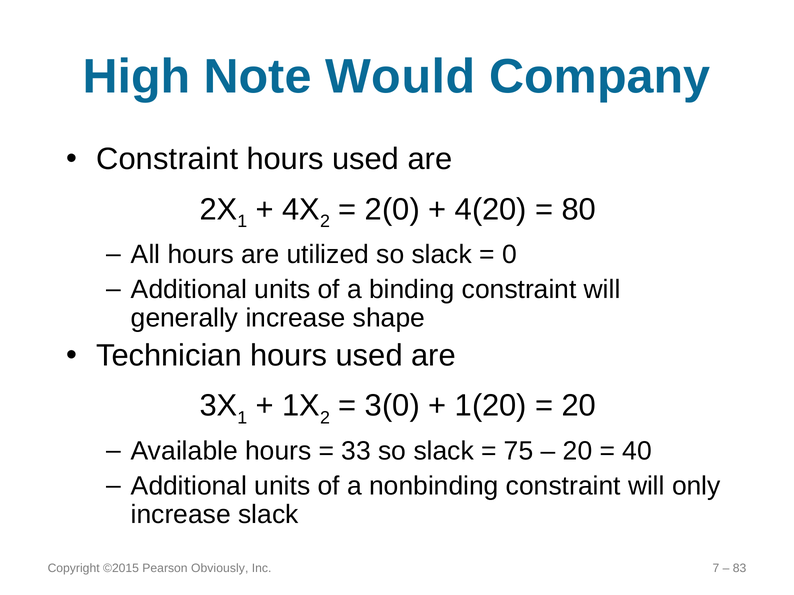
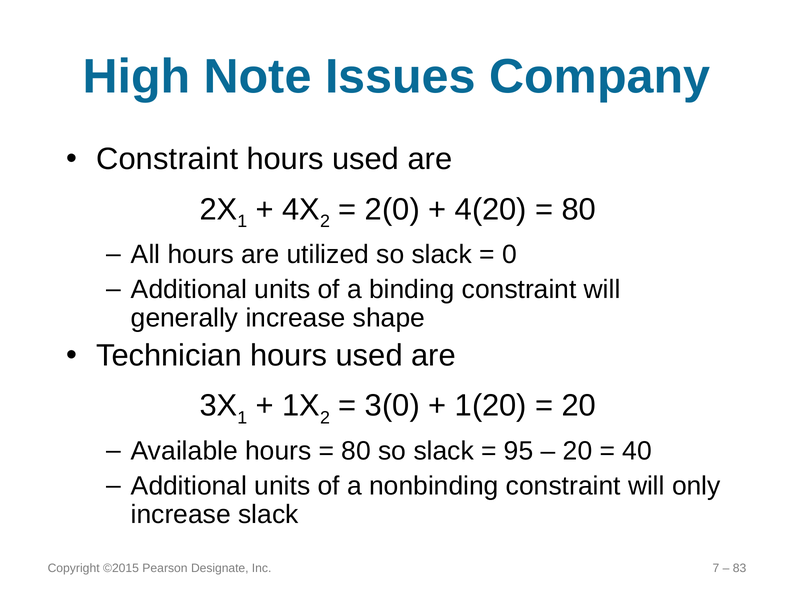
Would: Would -> Issues
33 at (356, 451): 33 -> 80
75: 75 -> 95
Obviously: Obviously -> Designate
